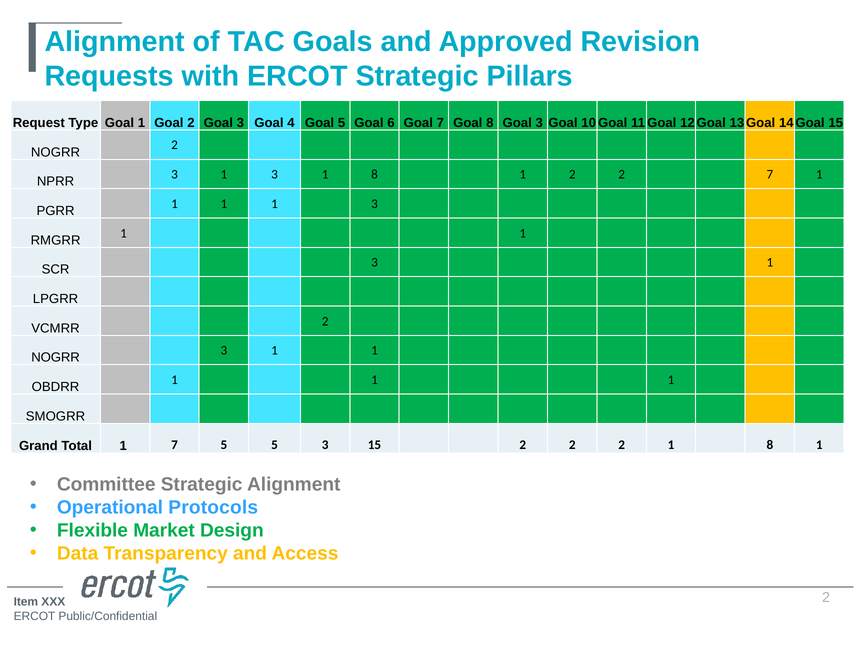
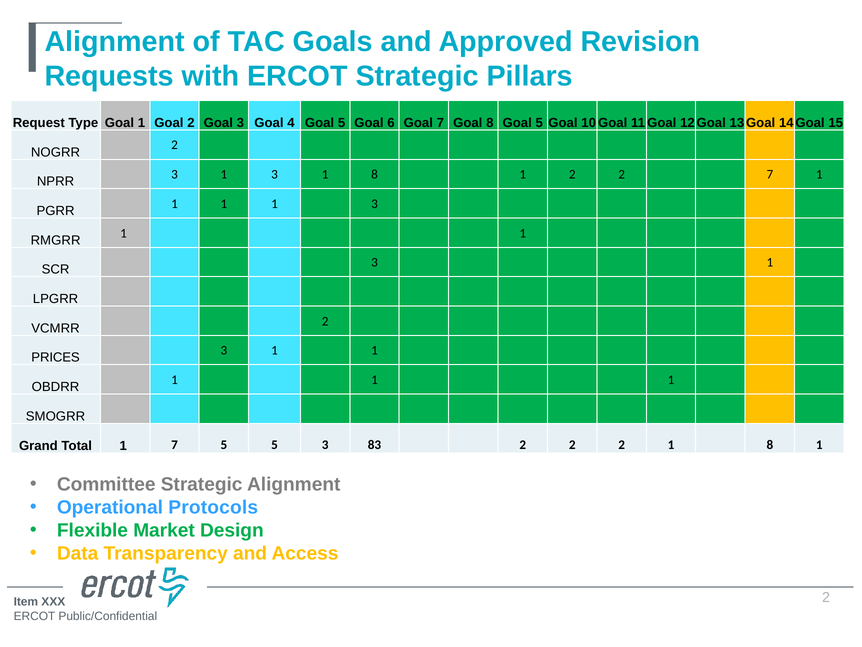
8 Goal 3: 3 -> 5
NOGRR at (56, 357): NOGRR -> PRICES
3 15: 15 -> 83
